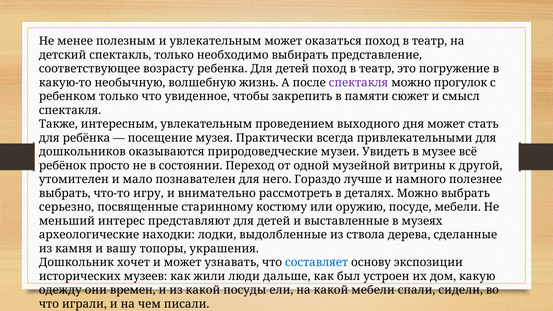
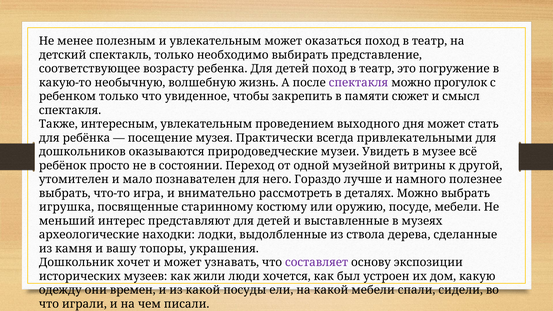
игру: игру -> игра
серьезно: серьезно -> игрушка
составляет colour: blue -> purple
люди дальше: дальше -> хочется
